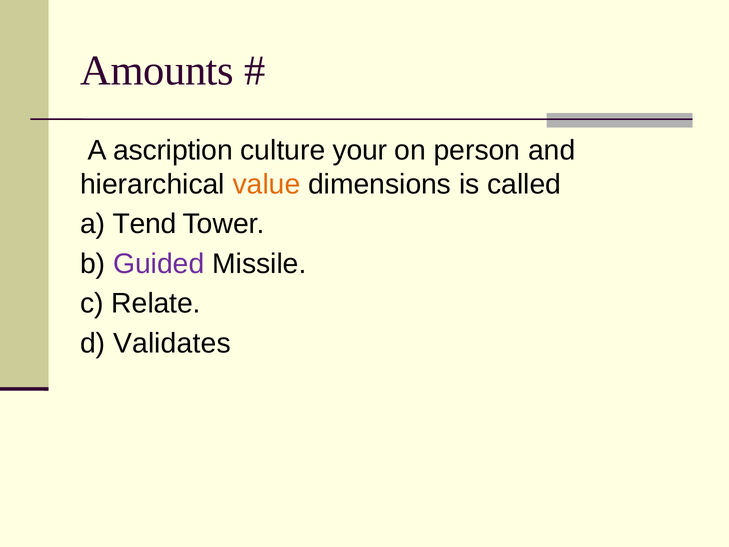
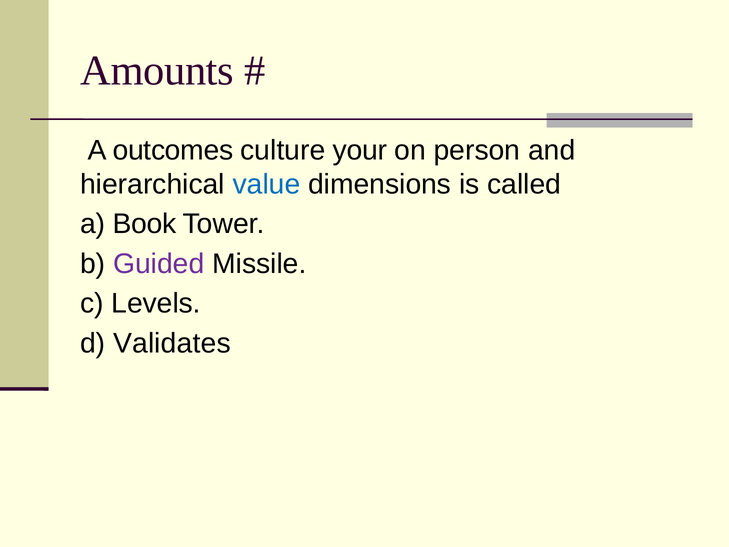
ascription: ascription -> outcomes
value colour: orange -> blue
Tend: Tend -> Book
Relate: Relate -> Levels
